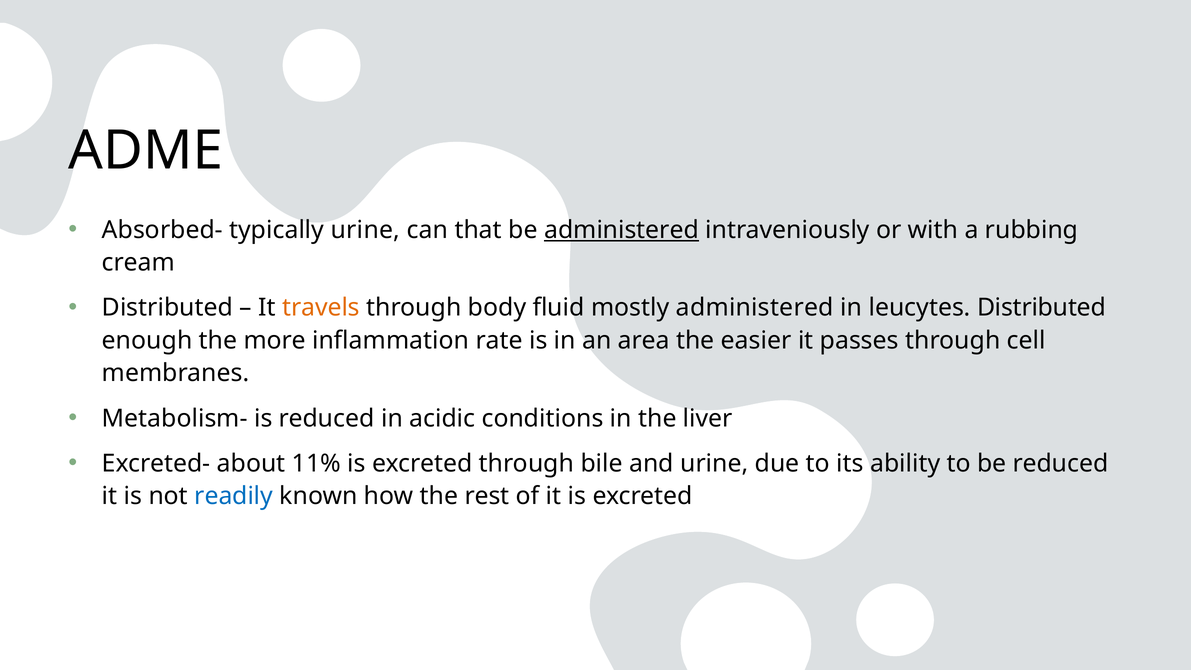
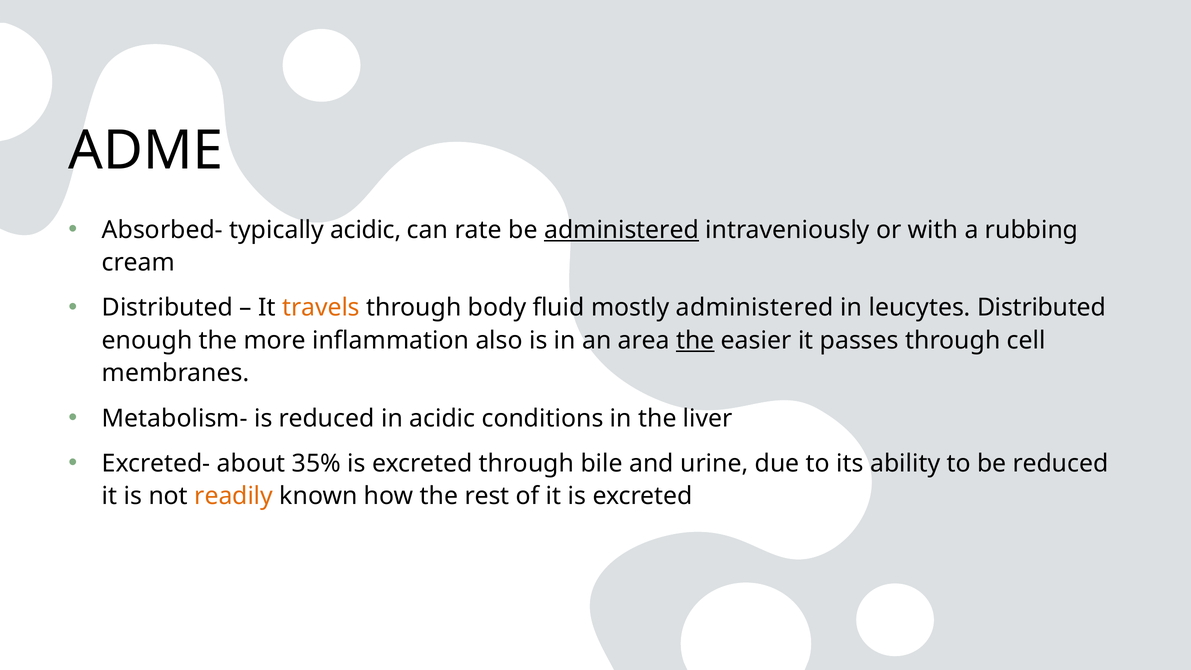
typically urine: urine -> acidic
that: that -> rate
rate: rate -> also
the at (695, 340) underline: none -> present
11%: 11% -> 35%
readily colour: blue -> orange
